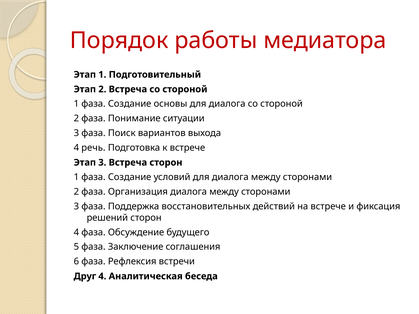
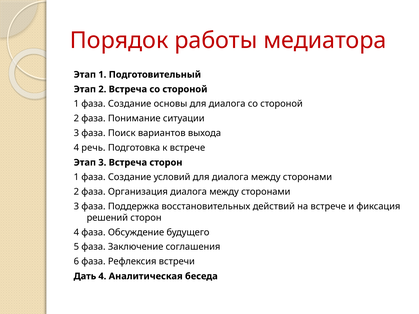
Друг: Друг -> Дать
